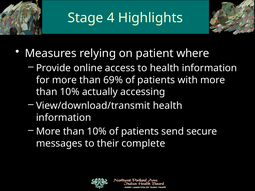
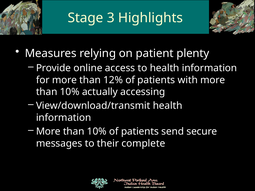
4: 4 -> 3
where: where -> plenty
69%: 69% -> 12%
